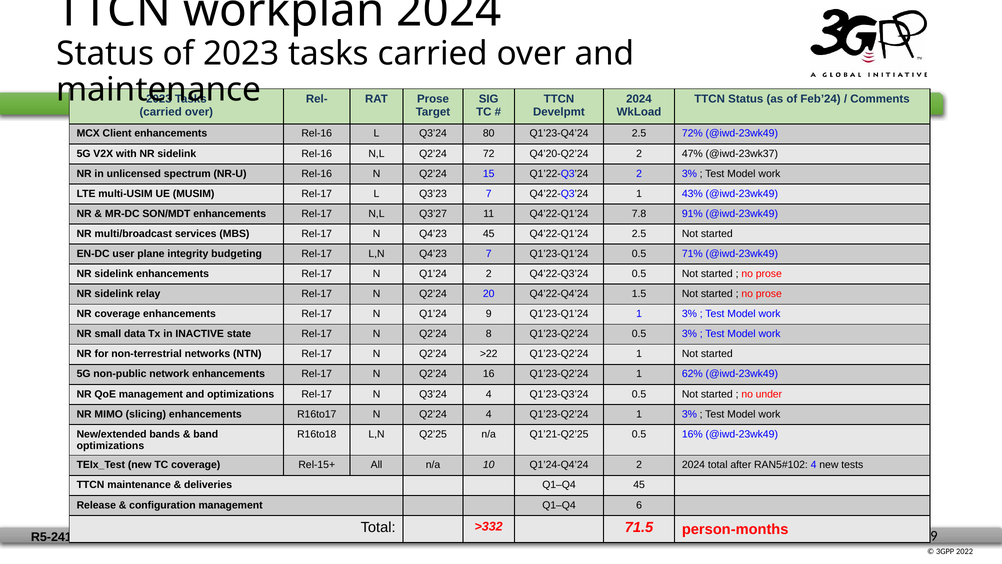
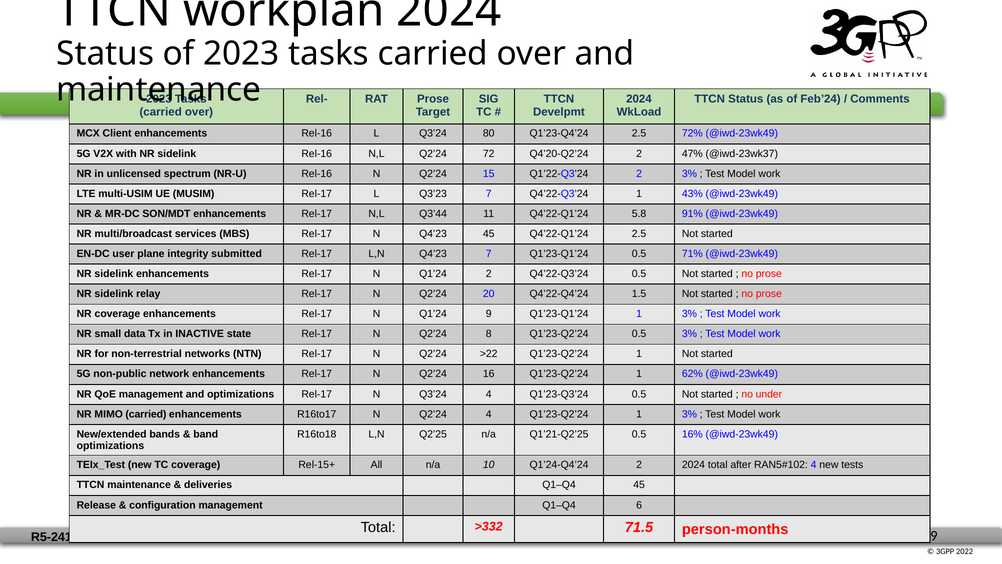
Q3’27: Q3’27 -> Q3’44
7.8: 7.8 -> 5.8
budgeting: budgeting -> submitted
MIMO slicing: slicing -> carried
